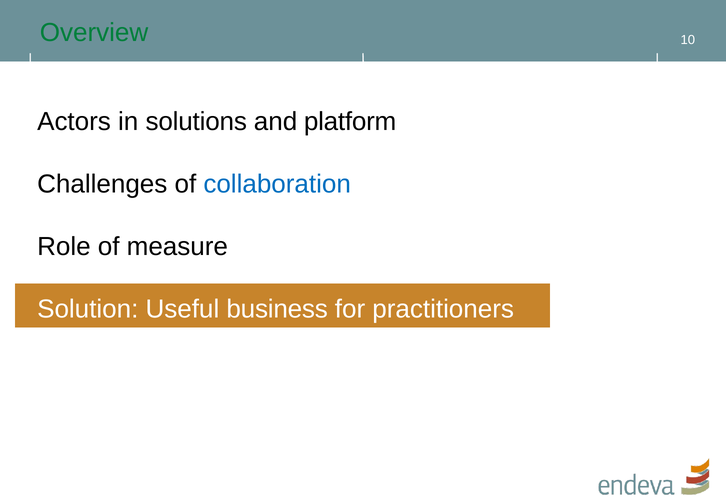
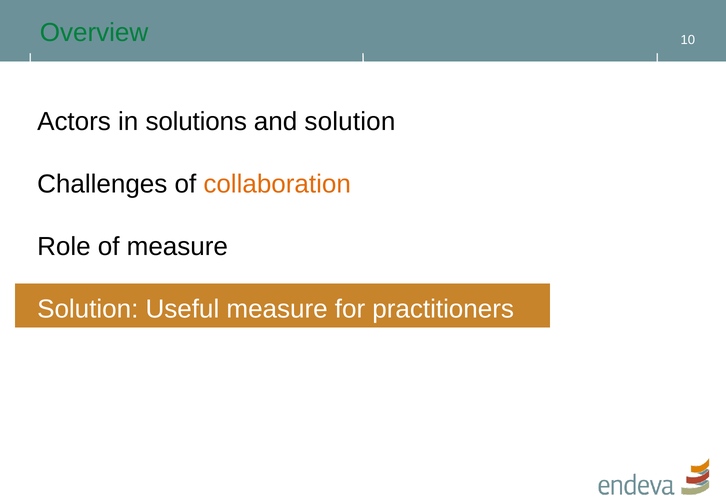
and platform: platform -> solution
collaboration colour: blue -> orange
Useful business: business -> measure
